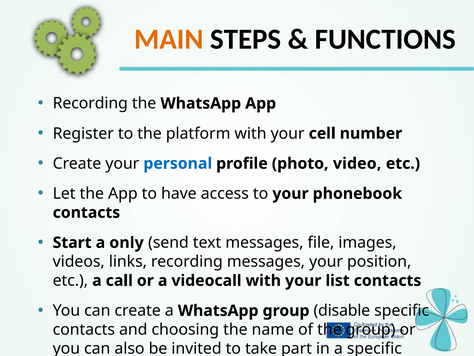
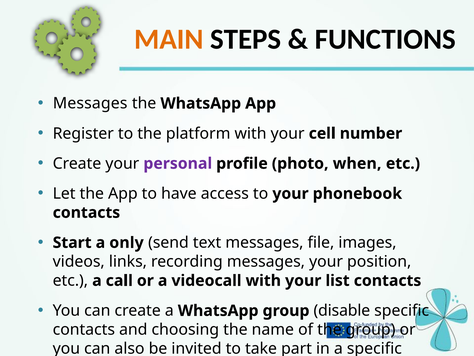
Recording at (90, 103): Recording -> Messages
personal colour: blue -> purple
video: video -> when
